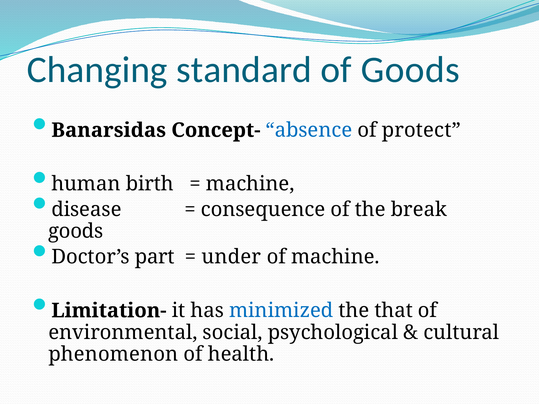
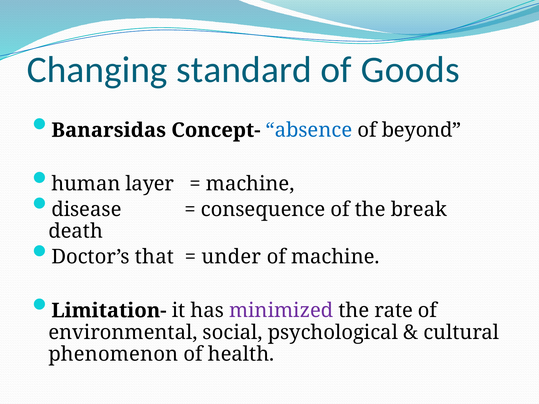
protect: protect -> beyond
birth: birth -> layer
goods at (76, 231): goods -> death
part: part -> that
minimized colour: blue -> purple
that: that -> rate
